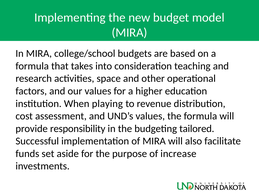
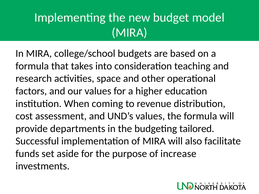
playing: playing -> coming
responsibility: responsibility -> departments
